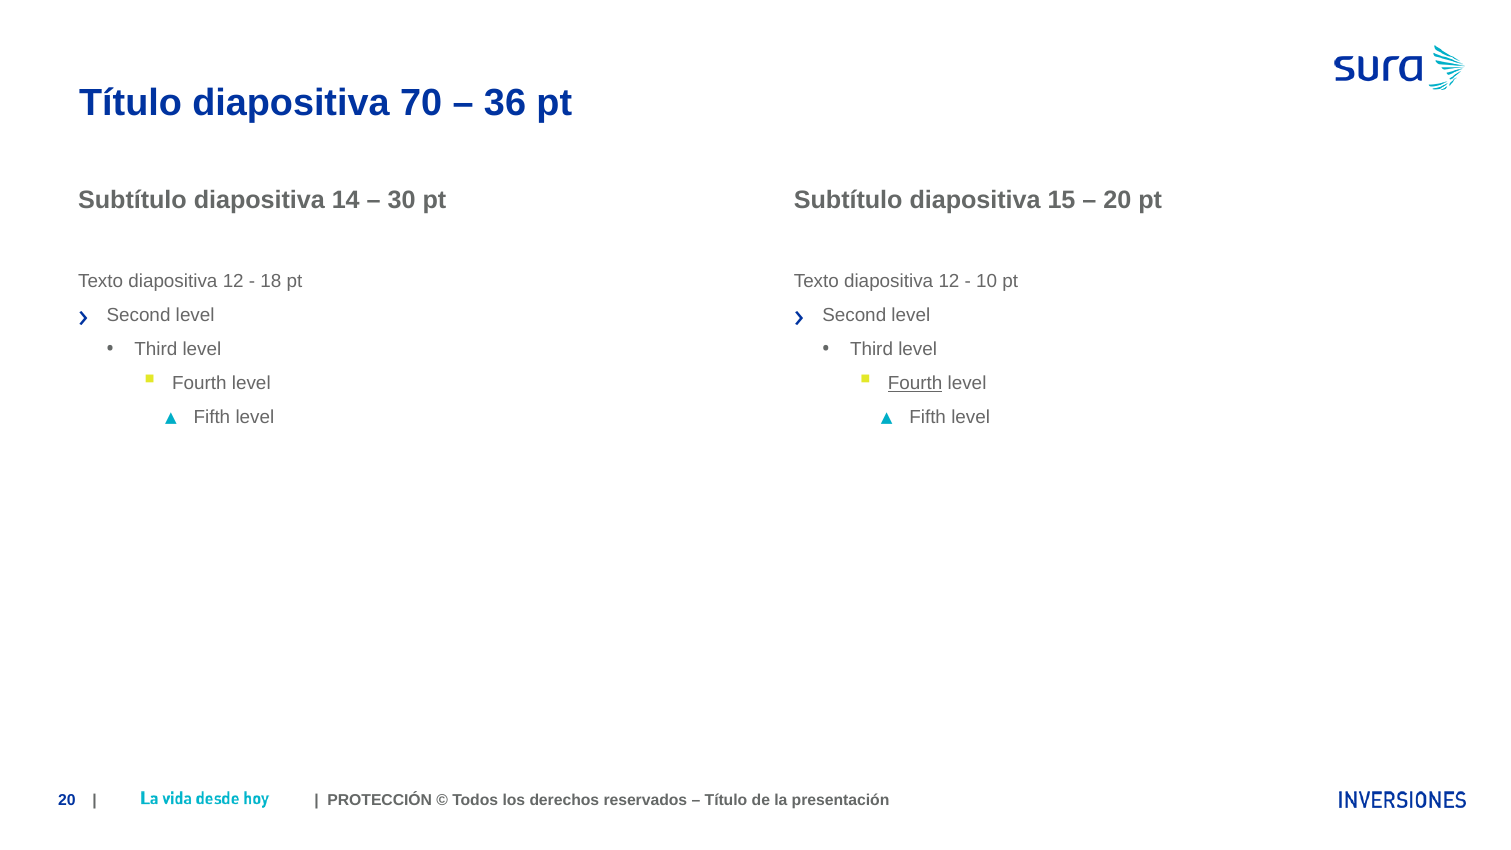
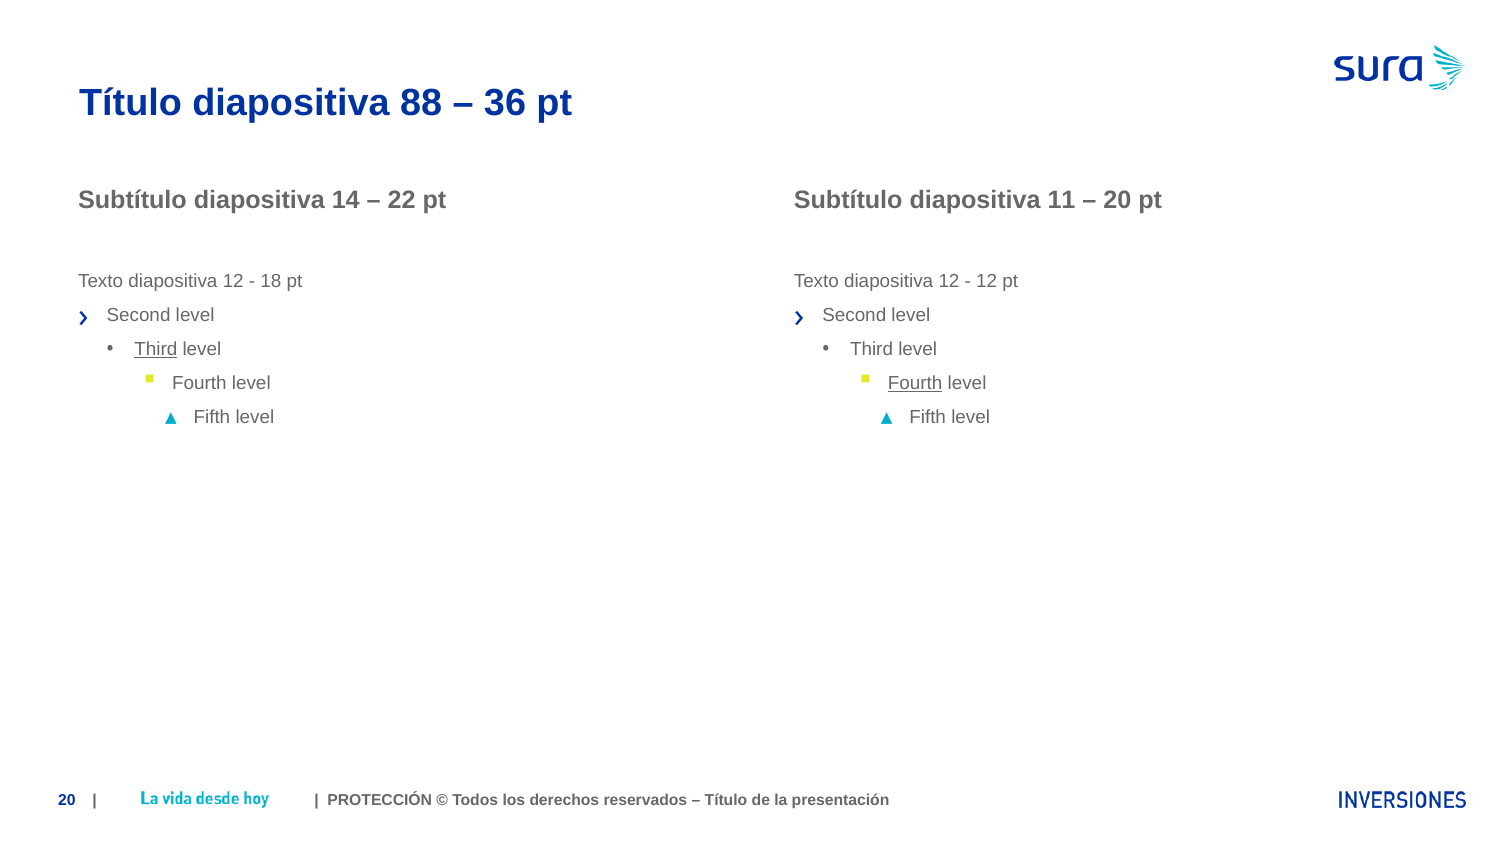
70: 70 -> 88
30: 30 -> 22
15: 15 -> 11
10 at (987, 281): 10 -> 12
Third at (156, 349) underline: none -> present
